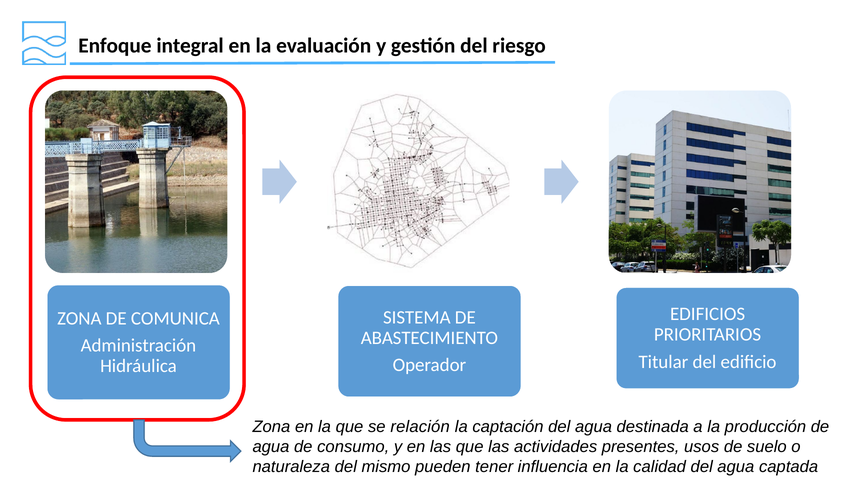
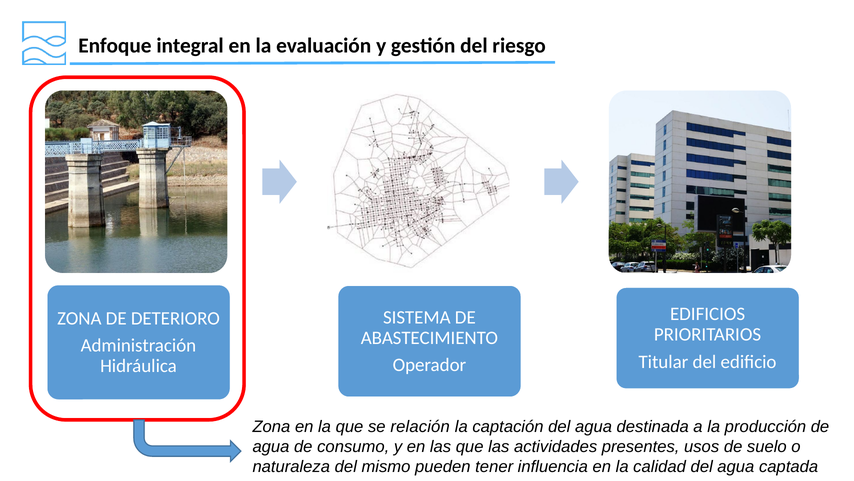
COMUNICA: COMUNICA -> DETERIORO
